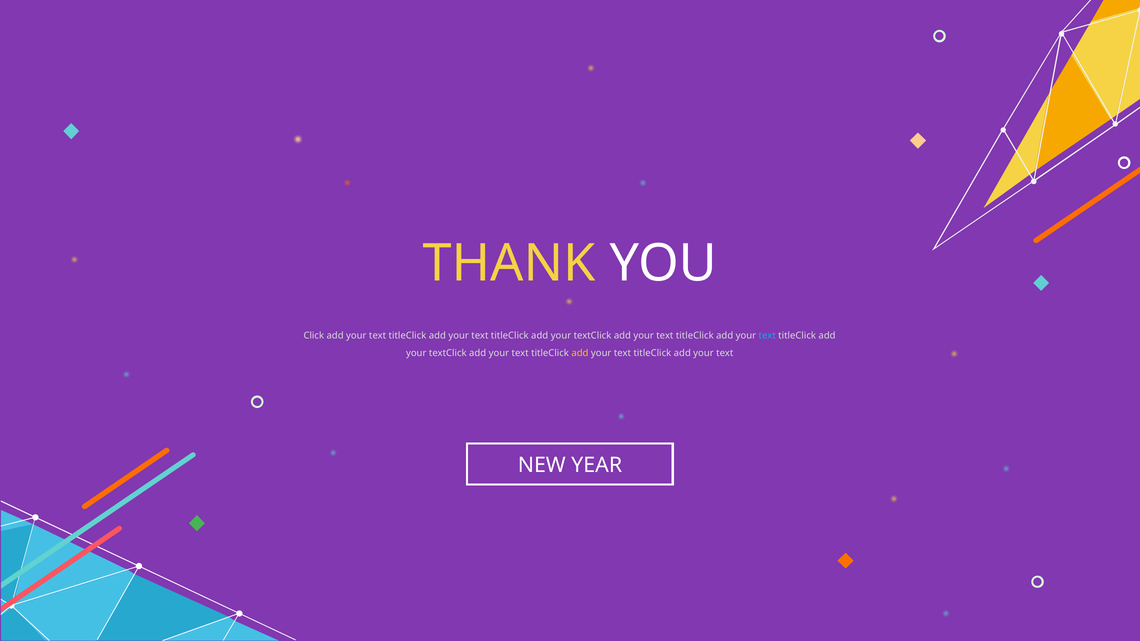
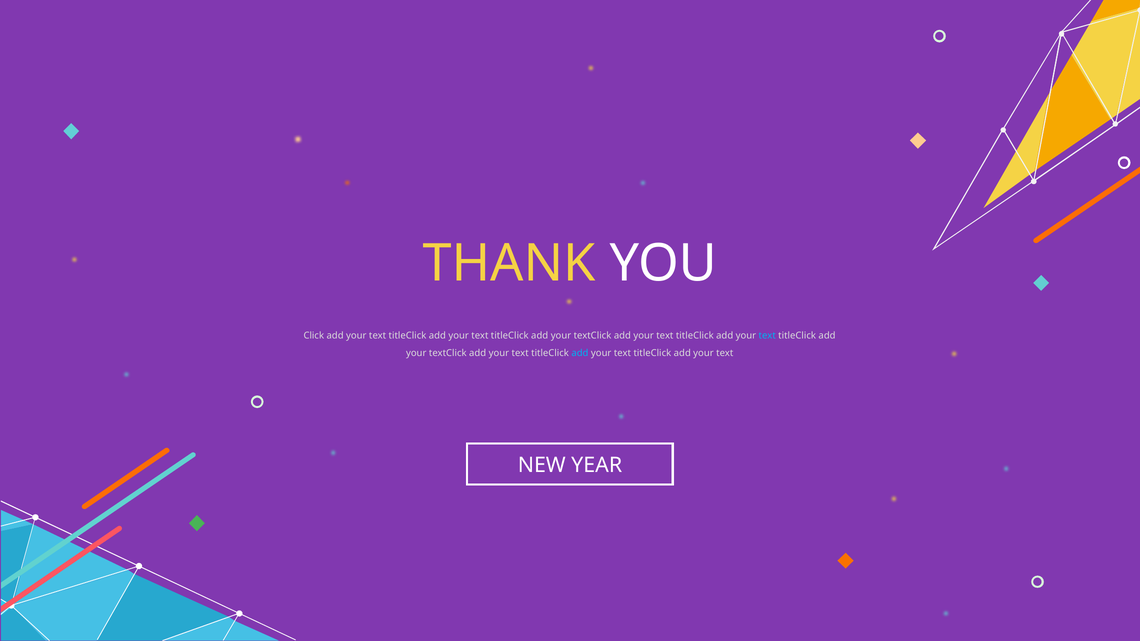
add at (580, 353) colour: yellow -> light blue
